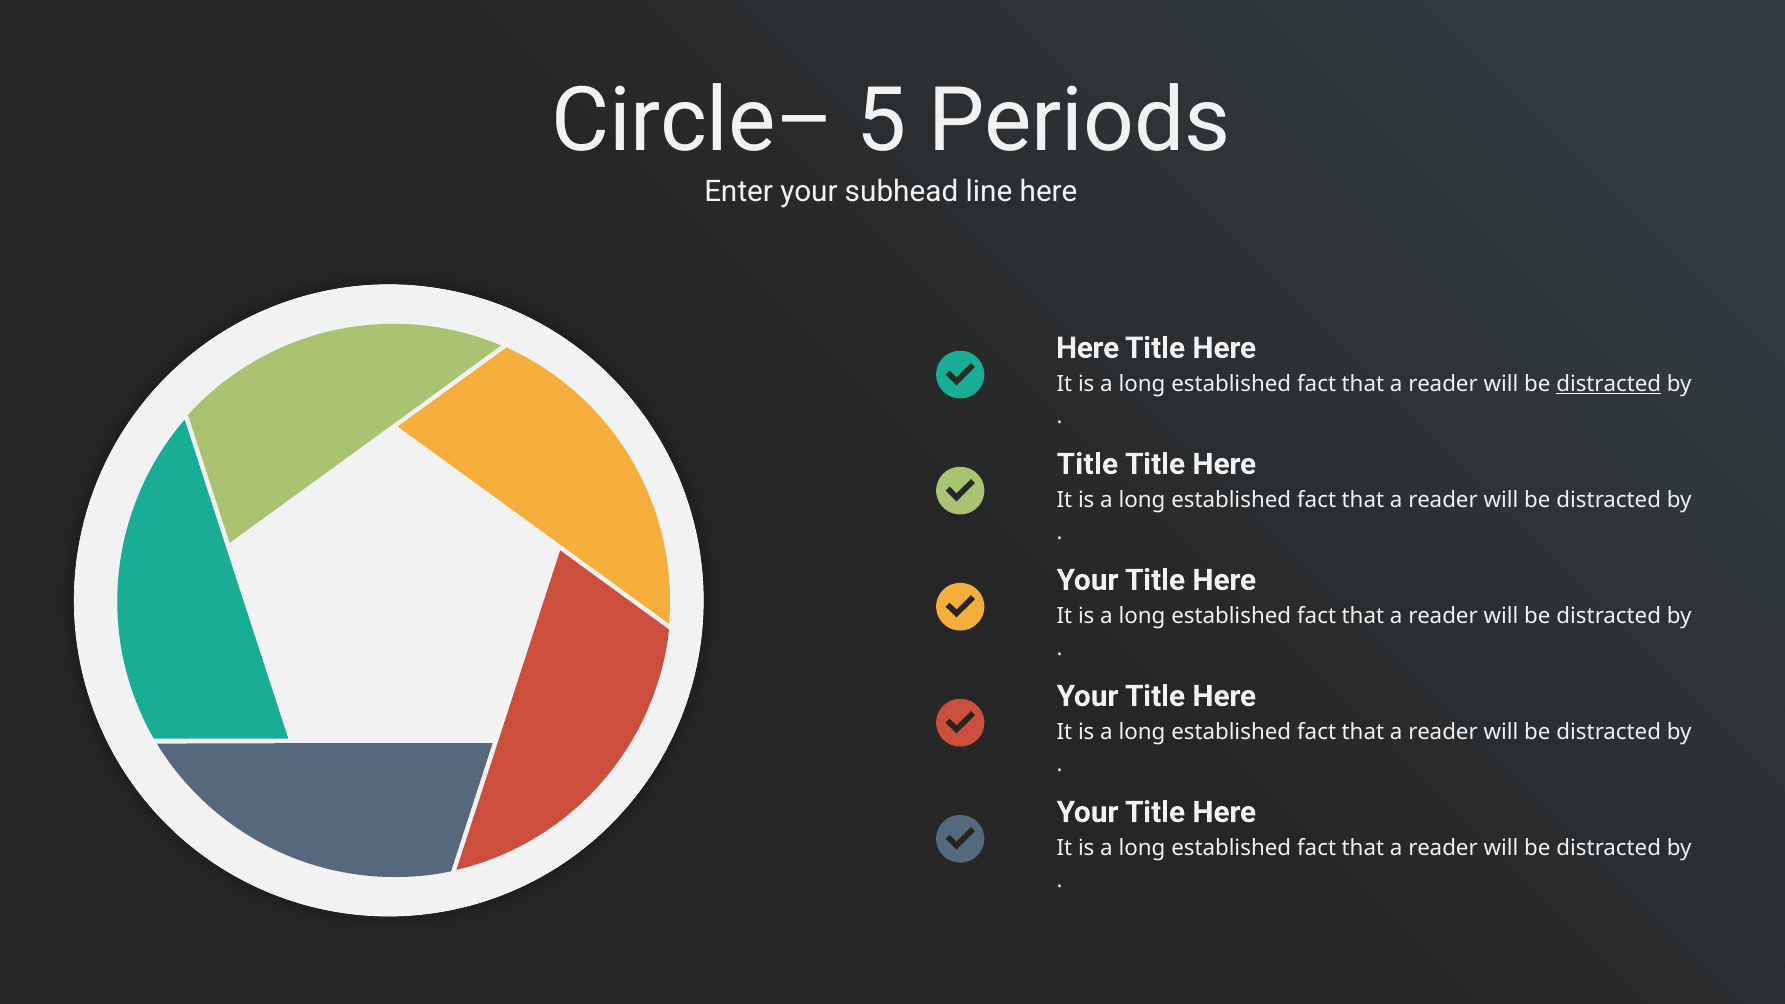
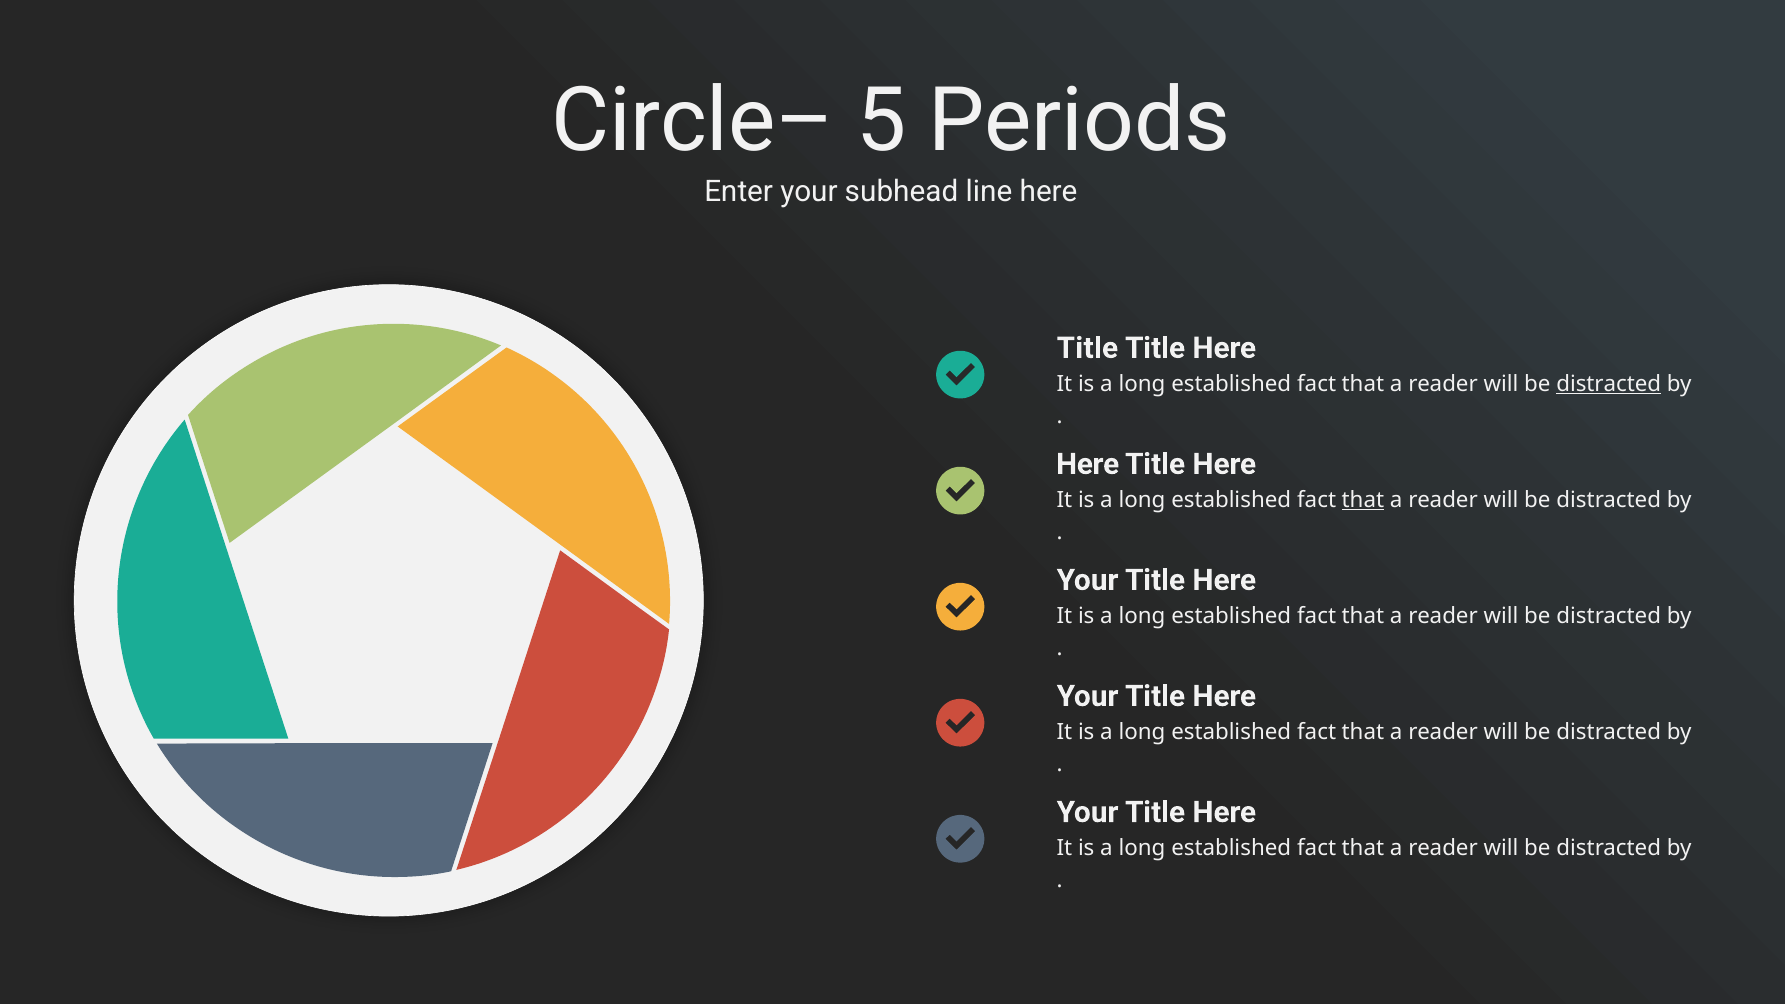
Here at (1088, 348): Here -> Title
Title at (1087, 464): Title -> Here
that at (1363, 500) underline: none -> present
